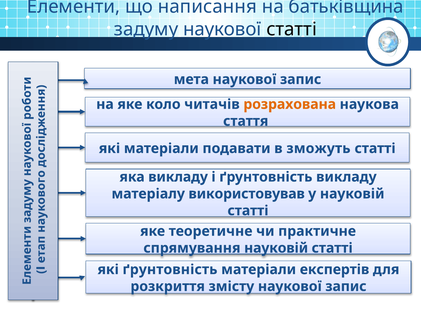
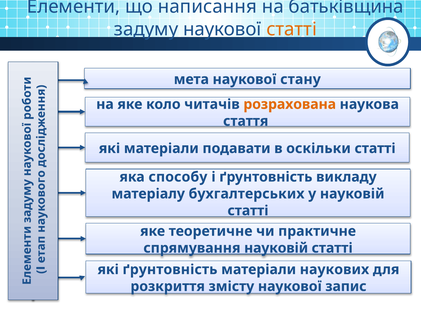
статті at (292, 29) colour: black -> orange
мета наукової запис: запис -> стану
зможуть: зможуть -> оскільки
яка викладу: викладу -> способу
використовував: використовував -> бухгалтерських
експертів: експертів -> наукових
